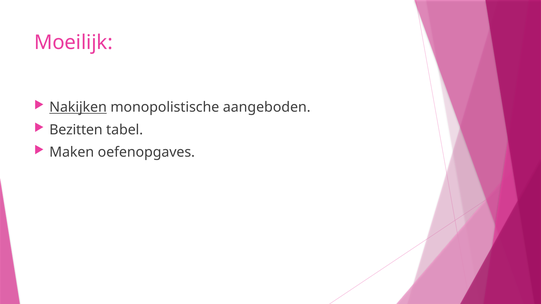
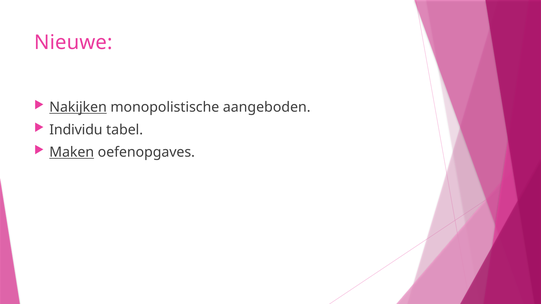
Moeilijk: Moeilijk -> Nieuwe
Bezitten: Bezitten -> Individu
Maken underline: none -> present
